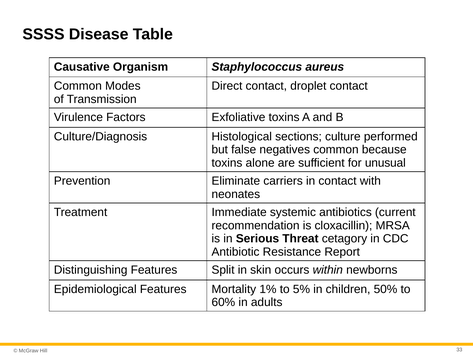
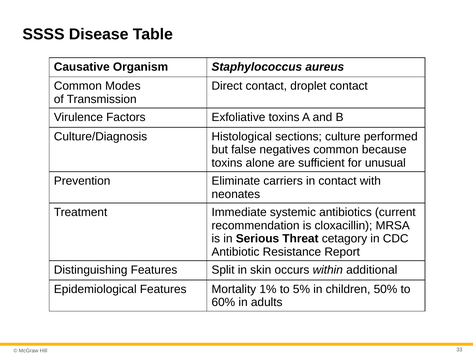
newborns: newborns -> additional
